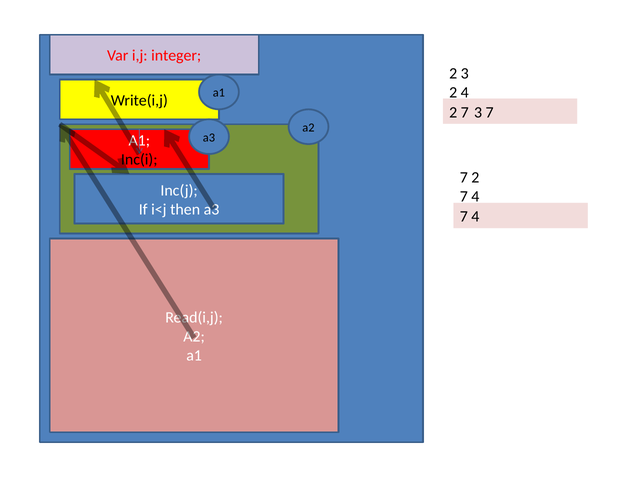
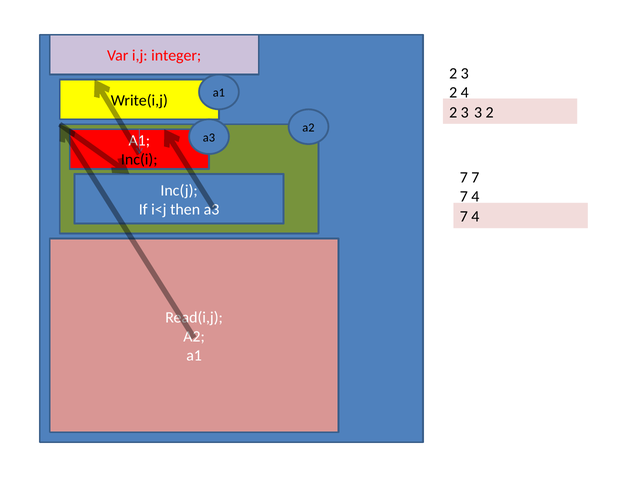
7 at (465, 112): 7 -> 3
7 at (490, 112): 7 -> 2
2 at (475, 178): 2 -> 7
